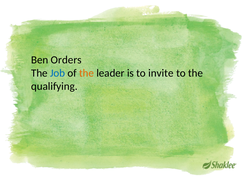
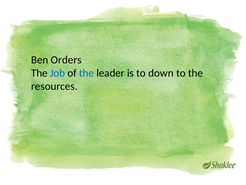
the at (87, 73) colour: orange -> blue
invite: invite -> down
qualifying: qualifying -> resources
